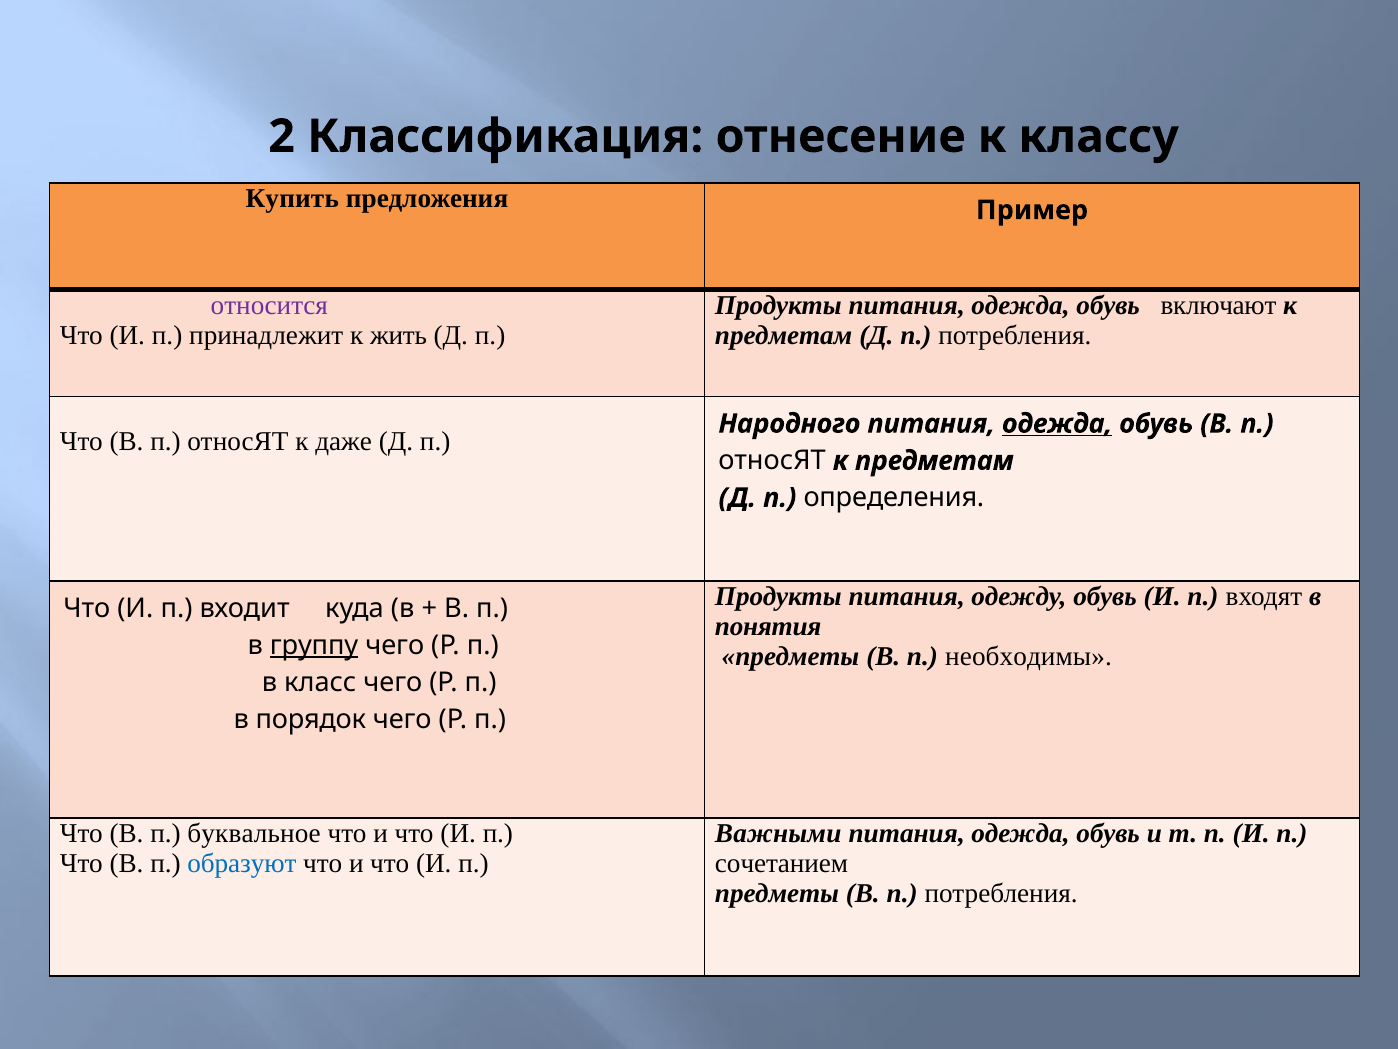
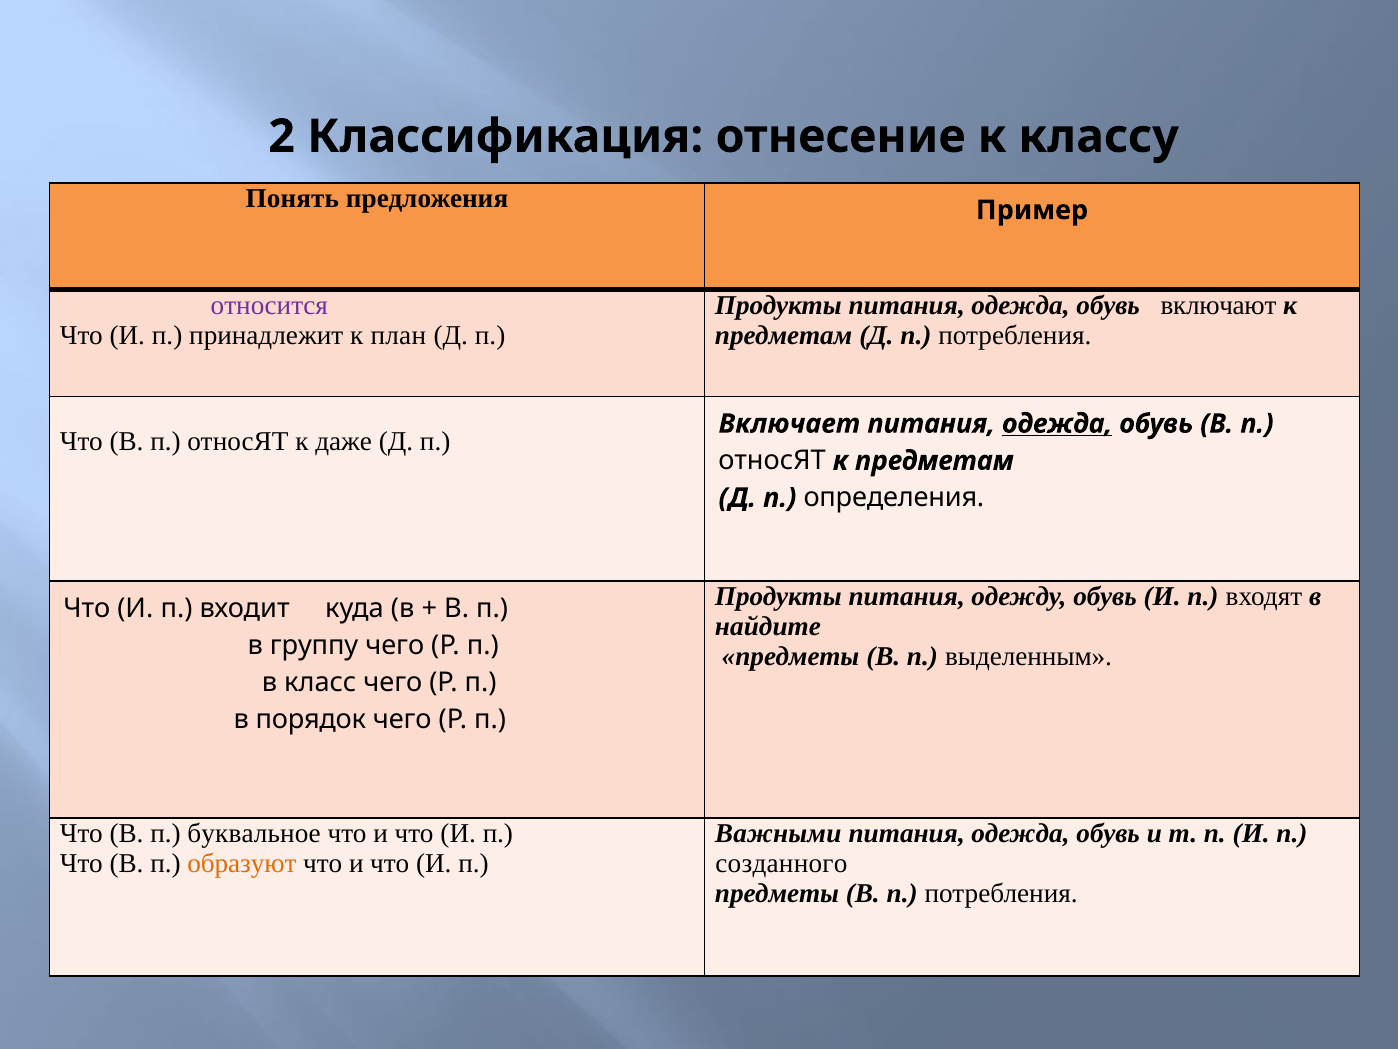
Купить: Купить -> Понять
жить: жить -> план
Народного: Народного -> Включает
понятия: понятия -> найдите
группу underline: present -> none
необходимы: необходимы -> выделенным
образуют colour: blue -> orange
сочетанием: сочетанием -> созданного
